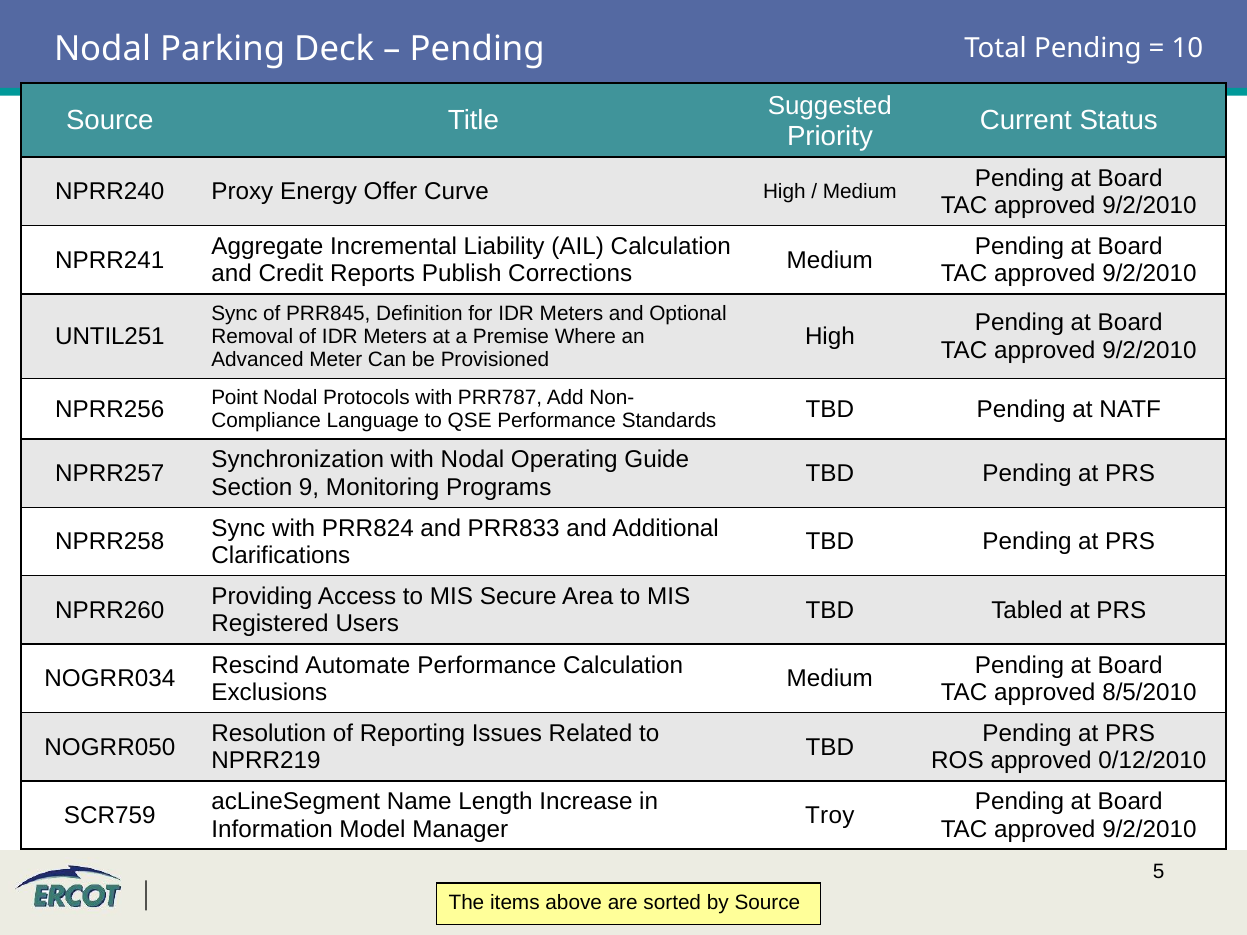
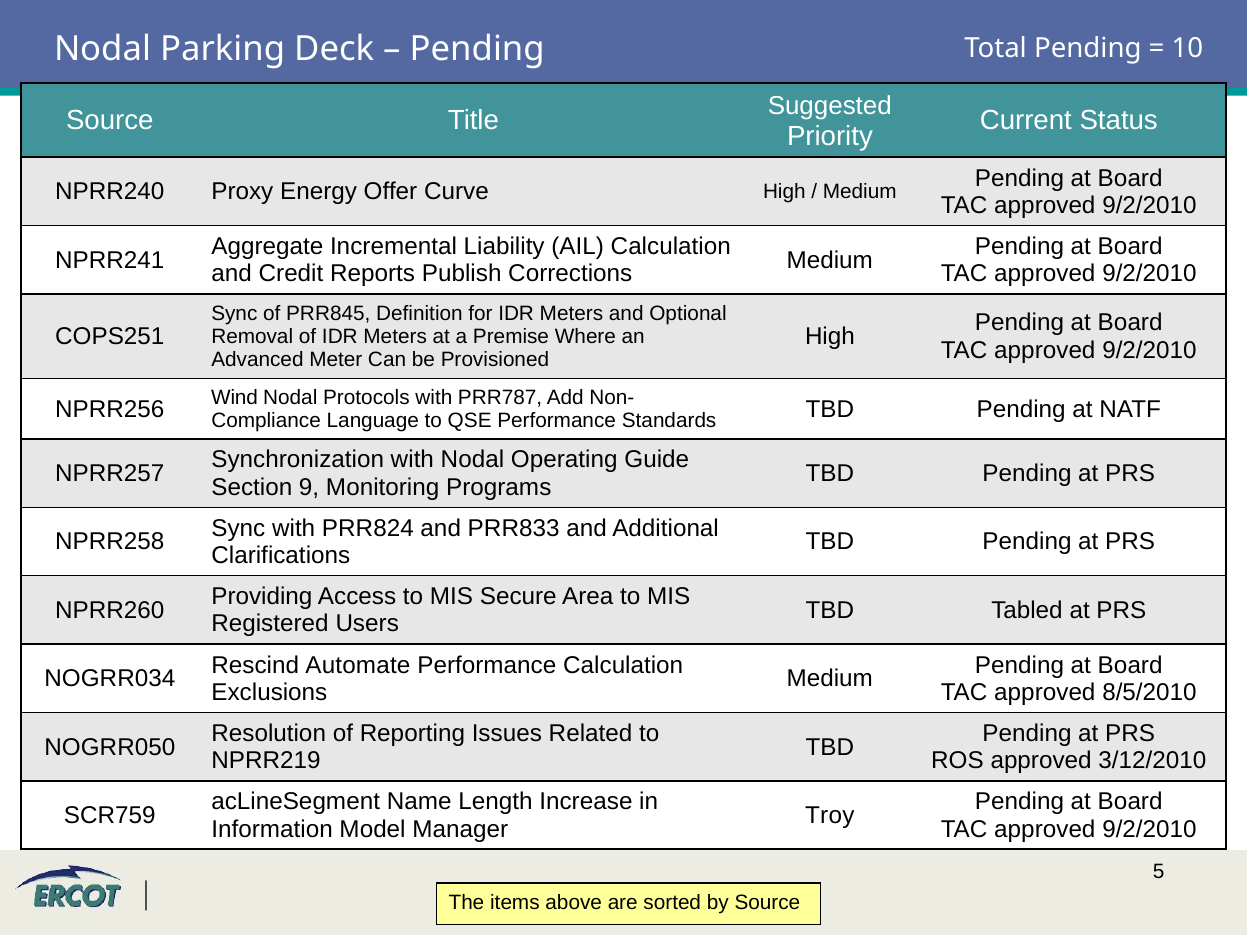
UNTIL251: UNTIL251 -> COPS251
Point: Point -> Wind
0/12/2010: 0/12/2010 -> 3/12/2010
